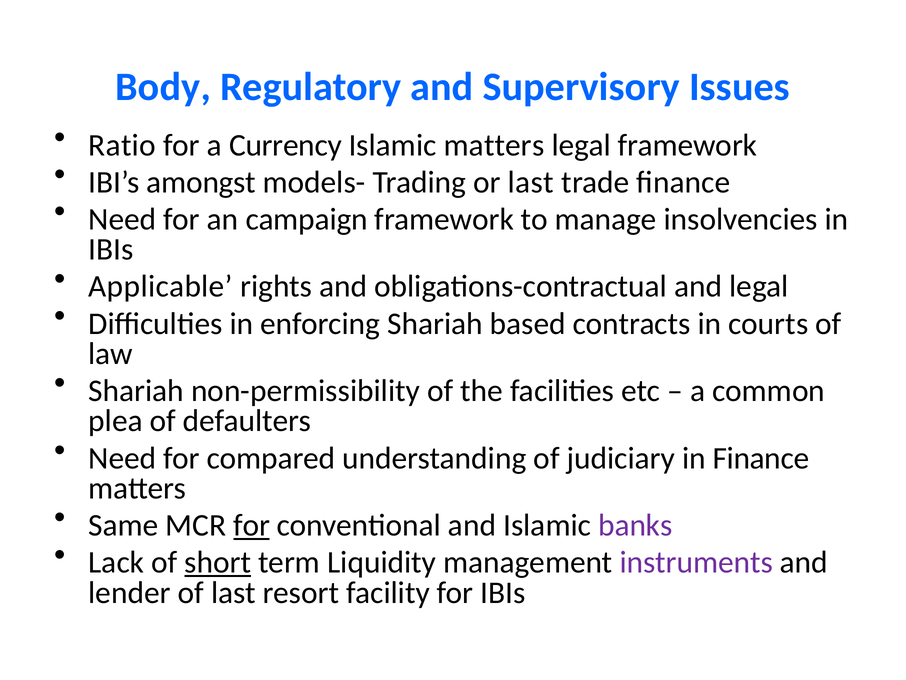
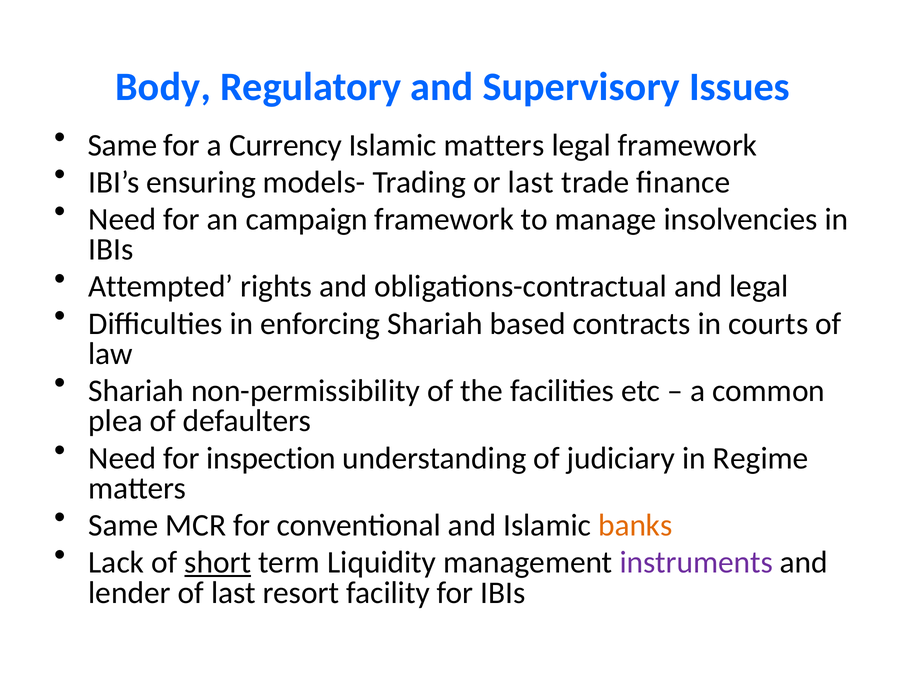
Ratio at (122, 145): Ratio -> Same
amongst: amongst -> ensuring
Applicable: Applicable -> Attempted
compared: compared -> inspection
in Finance: Finance -> Regime
for at (252, 525) underline: present -> none
banks colour: purple -> orange
